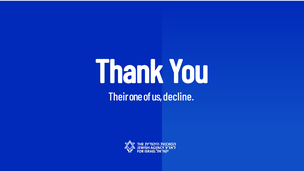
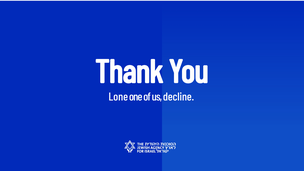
Their: Their -> Lone
